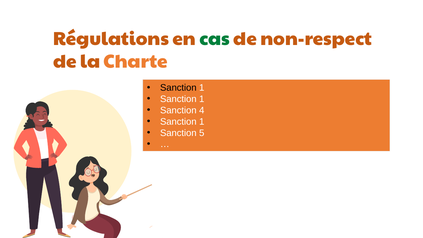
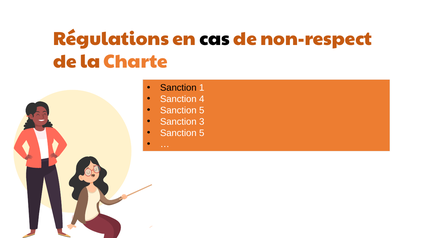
cas colour: green -> black
1 at (202, 99): 1 -> 4
4 at (202, 110): 4 -> 5
1 at (202, 122): 1 -> 3
